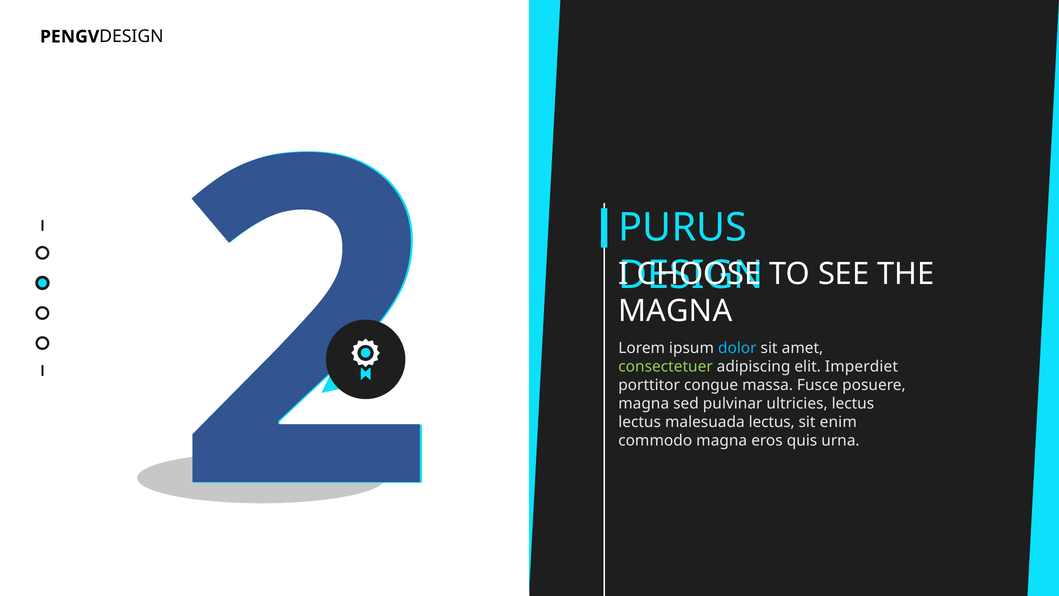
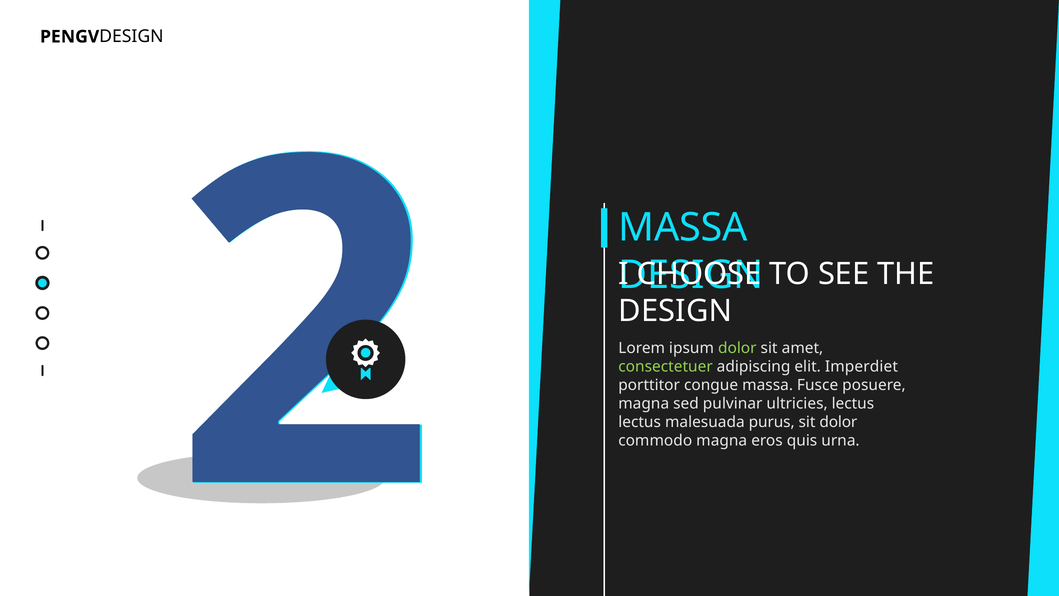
PURUS at (683, 228): PURUS -> MASSA
MAGNA at (675, 311): MAGNA -> DESIGN
dolor at (737, 348) colour: light blue -> light green
malesuada lectus: lectus -> purus
sit enim: enim -> dolor
